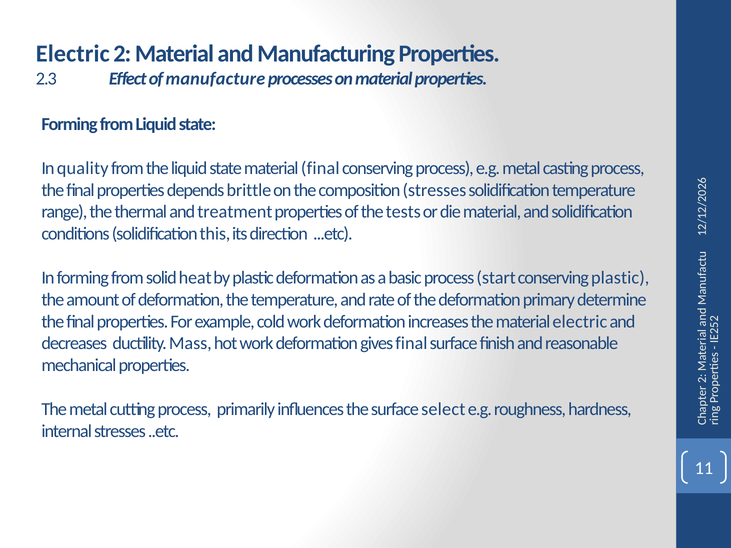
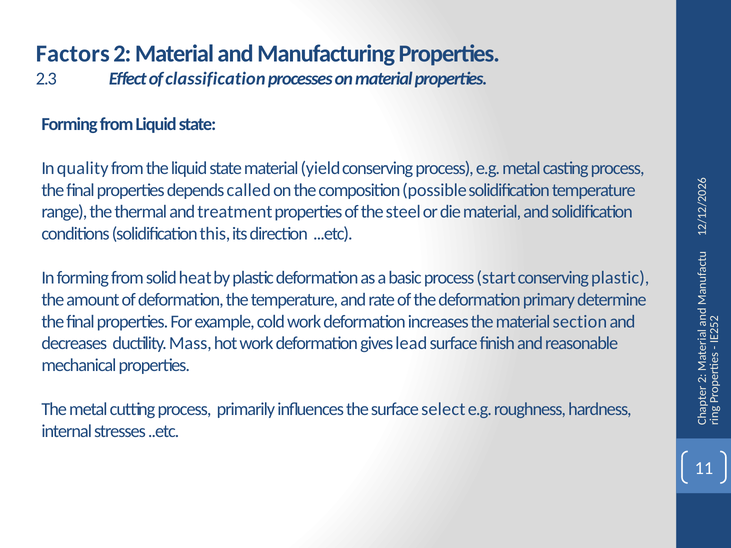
Electric at (73, 54): Electric -> Factors
manufacture: manufacture -> classification
material final: final -> yield
brittle: brittle -> called
composition stresses: stresses -> possible
tests: tests -> steel
material electric: electric -> section
gives final: final -> lead
